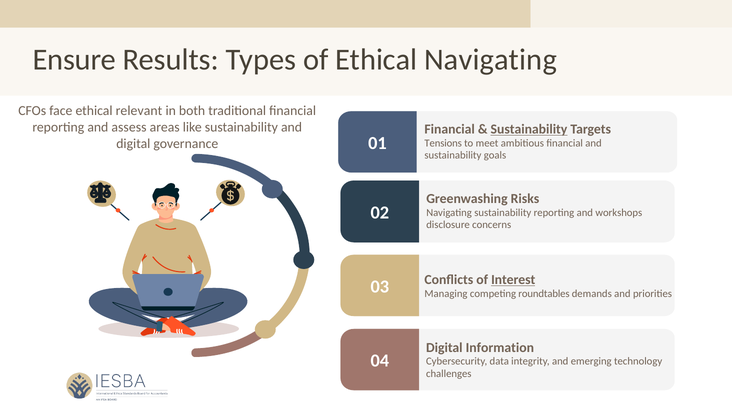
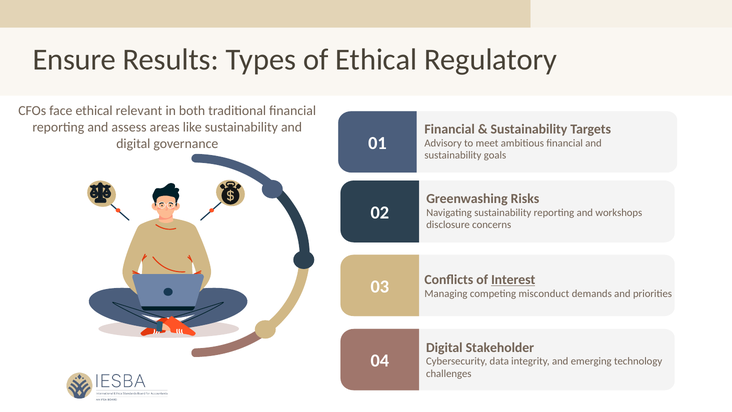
Ethical Navigating: Navigating -> Regulatory
Sustainability at (529, 129) underline: present -> none
Tensions: Tensions -> Advisory
roundtables: roundtables -> misconduct
Information: Information -> Stakeholder
